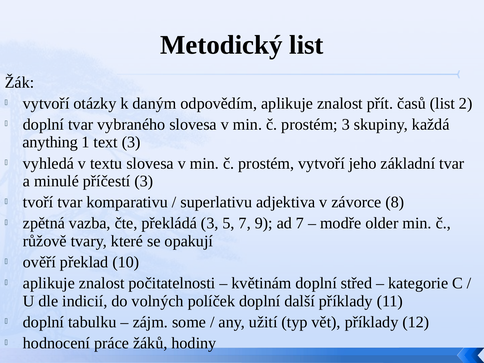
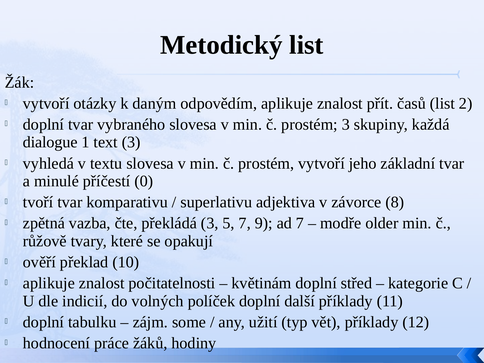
anything: anything -> dialogue
příčestí 3: 3 -> 0
